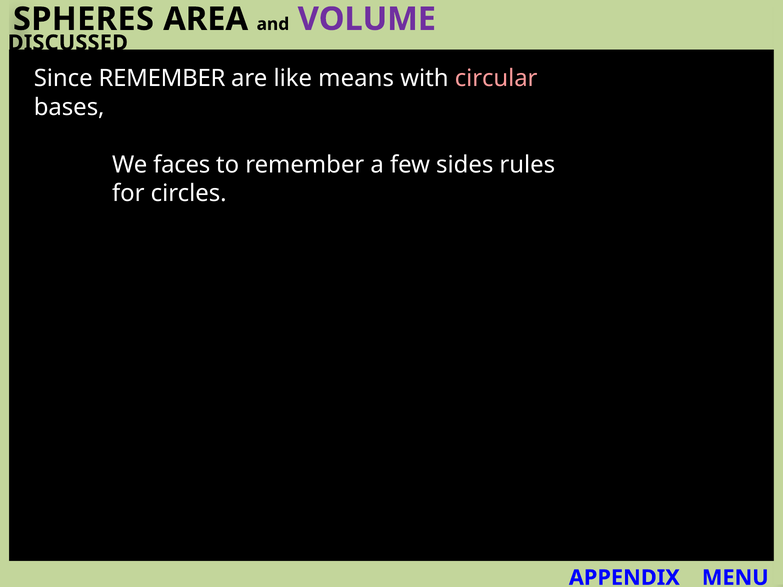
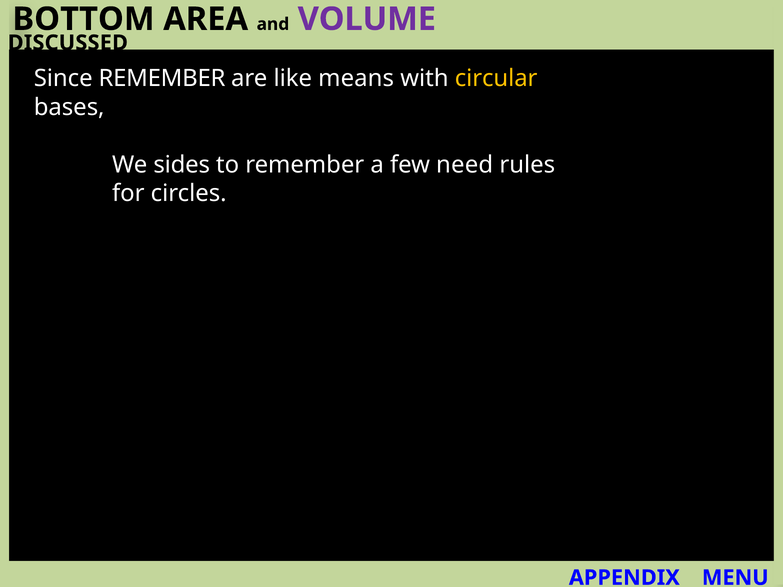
SPHERES: SPHERES -> BOTTOM
circular colour: pink -> yellow
faces: faces -> sides
sides: sides -> need
